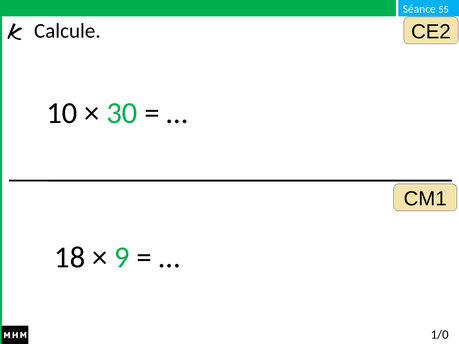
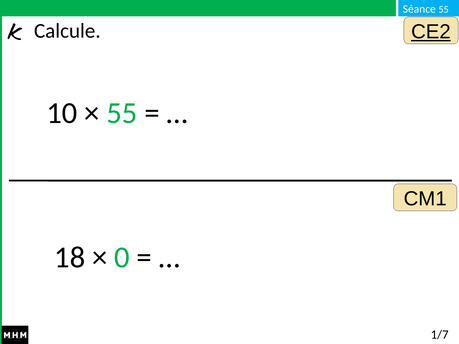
CE2 underline: none -> present
30 at (122, 113): 30 -> 55
9: 9 -> 0
1/0: 1/0 -> 1/7
